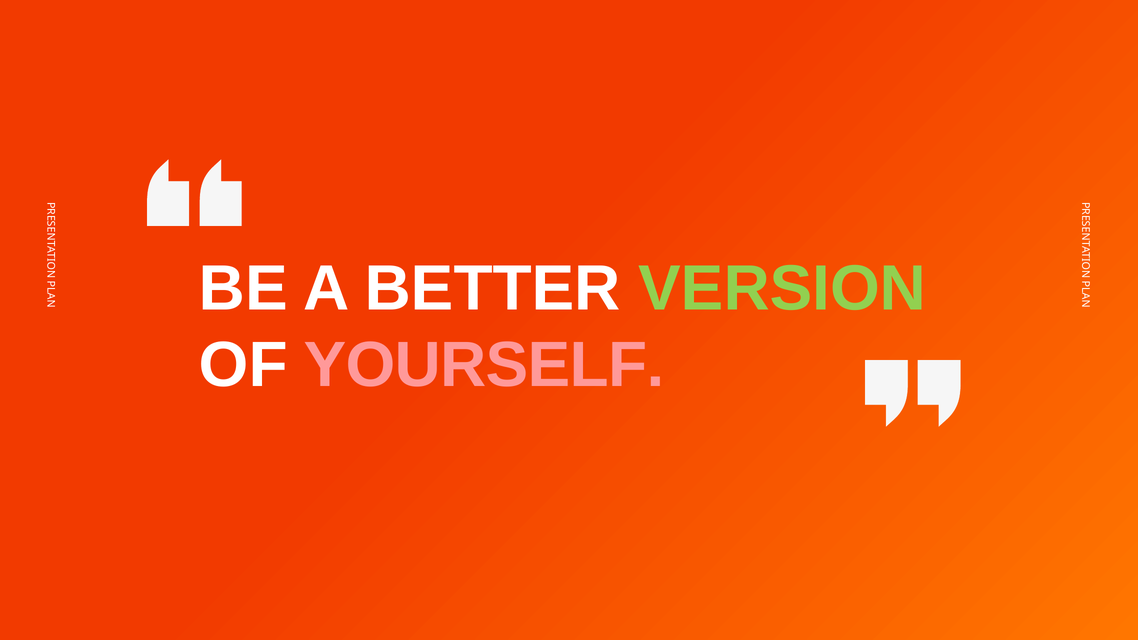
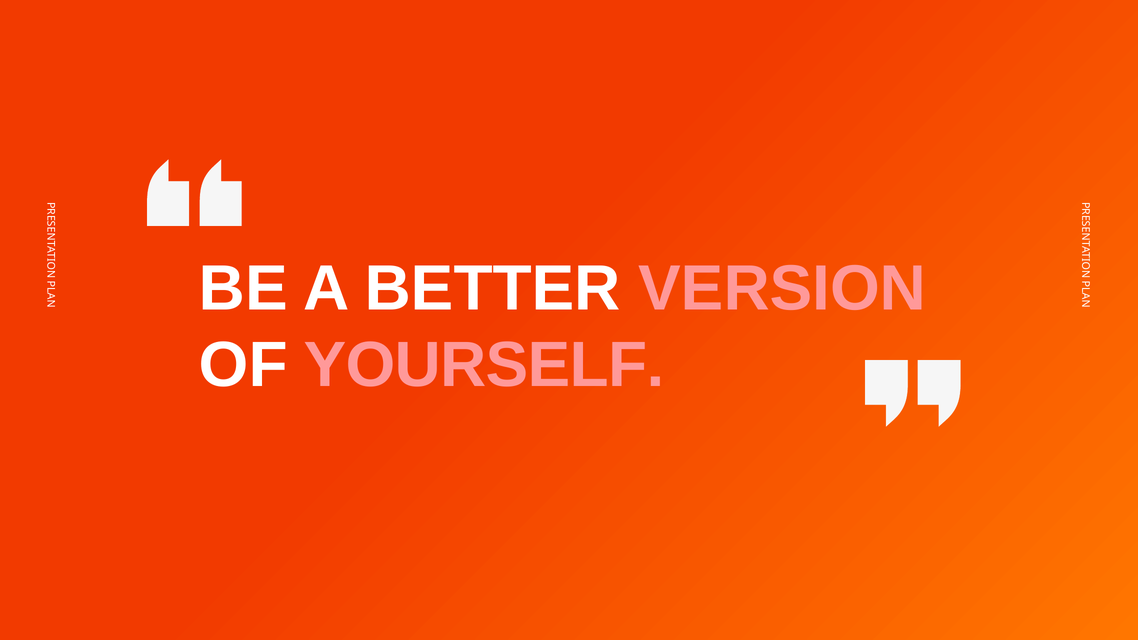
VERSION colour: light green -> pink
